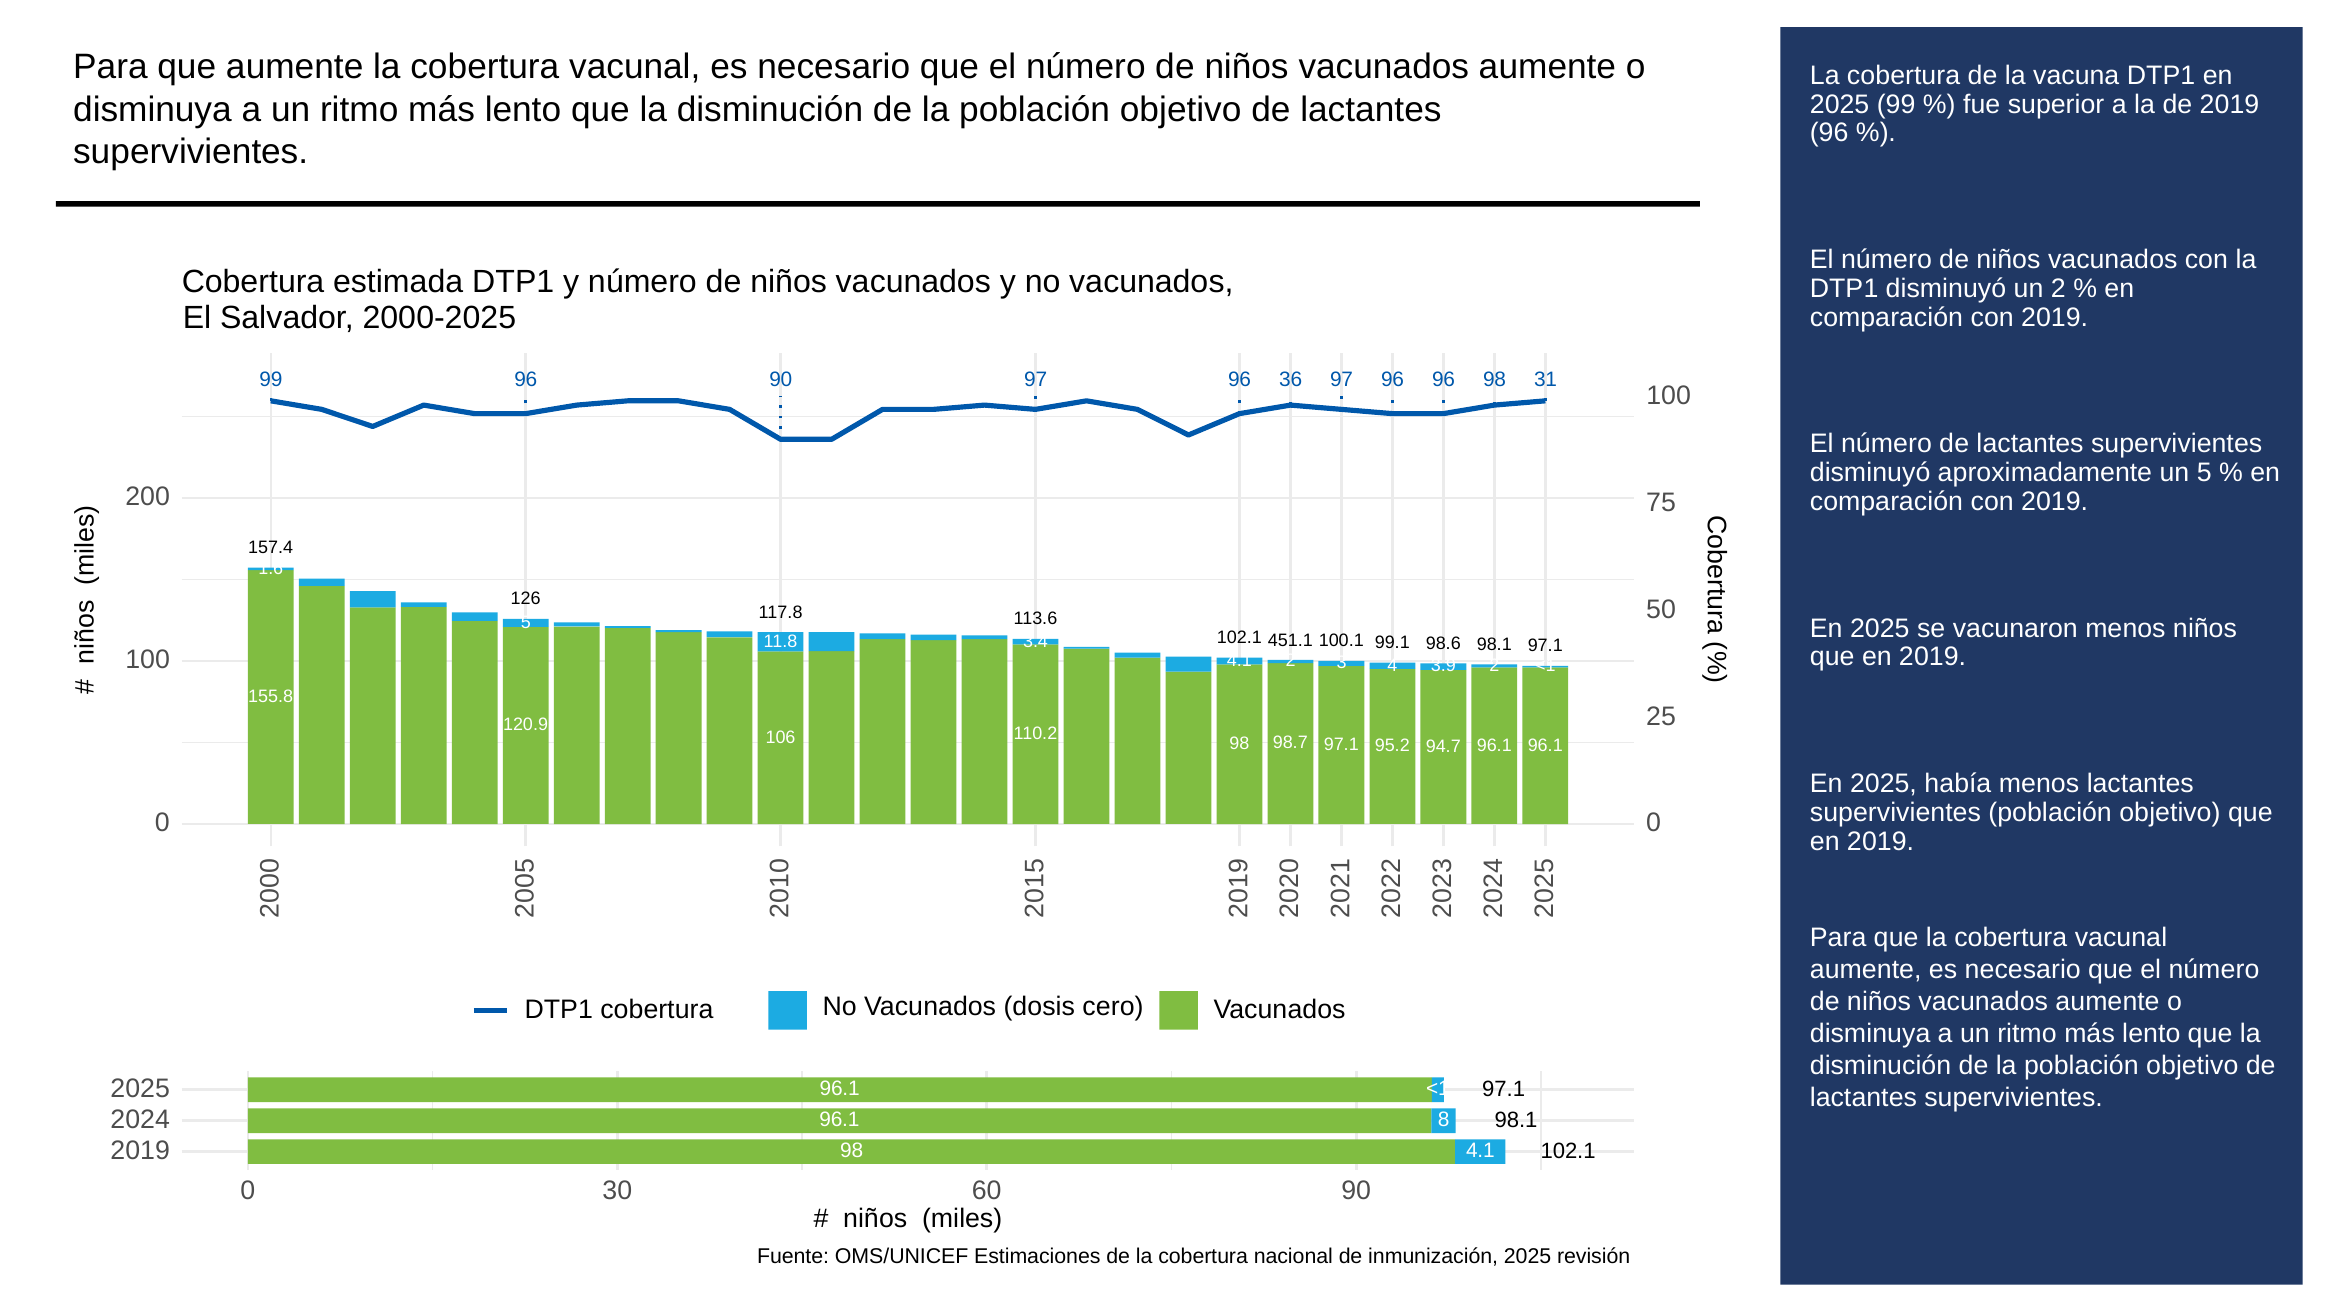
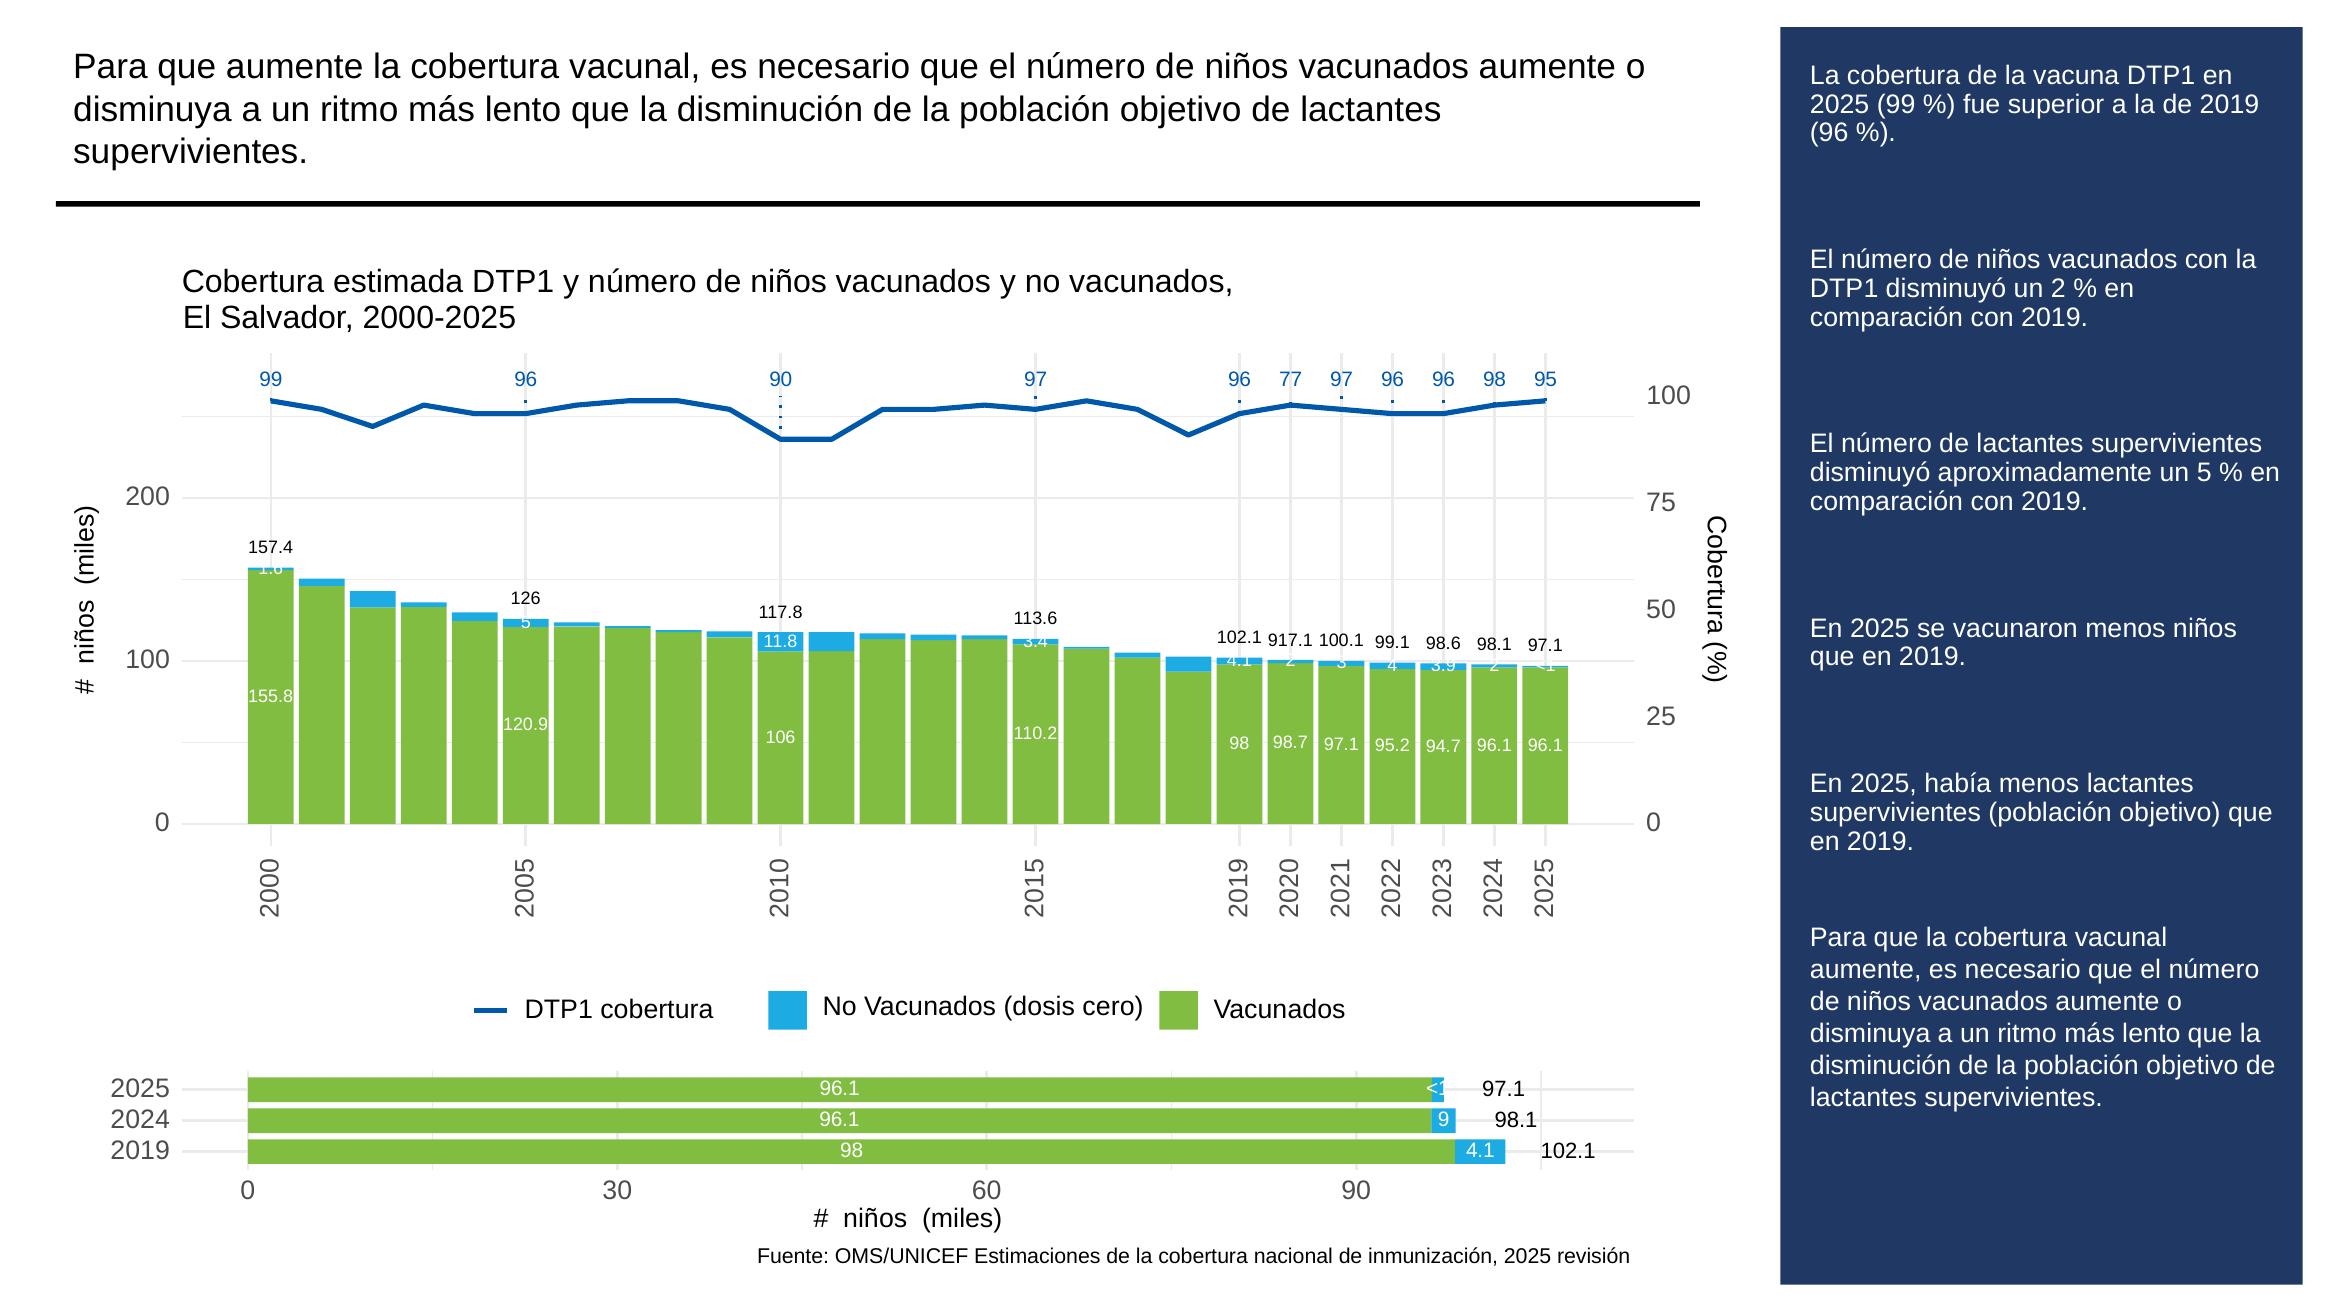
36: 36 -> 77
31: 31 -> 95
451.1: 451.1 -> 917.1
96.1 8: 8 -> 9
